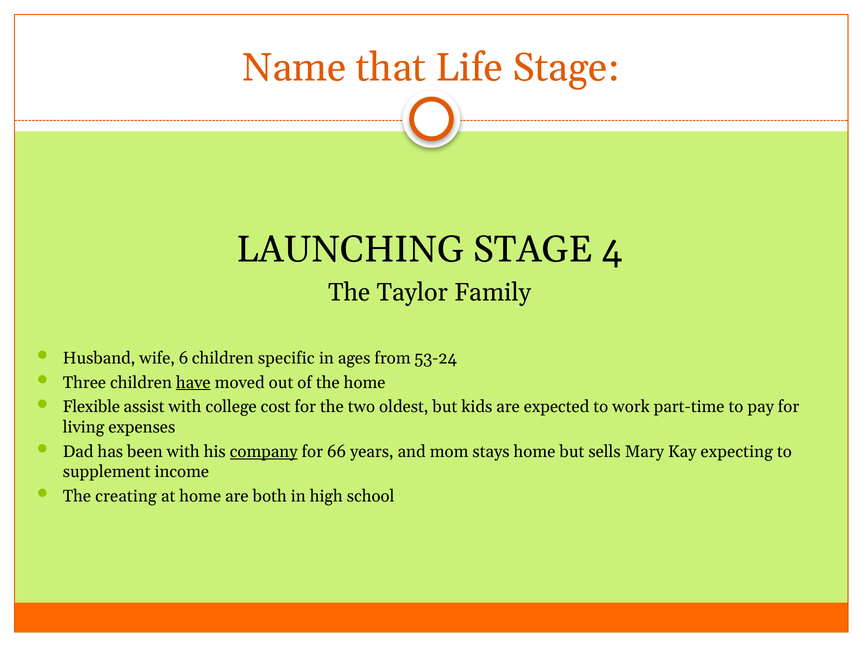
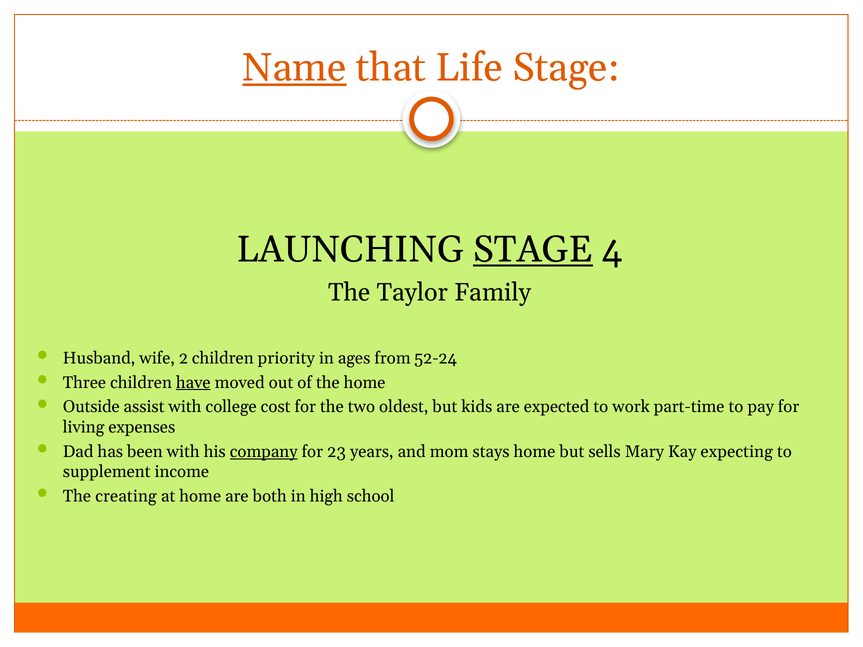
Name underline: none -> present
STAGE at (533, 250) underline: none -> present
6: 6 -> 2
specific: specific -> priority
53-24: 53-24 -> 52-24
Flexible: Flexible -> Outside
66: 66 -> 23
